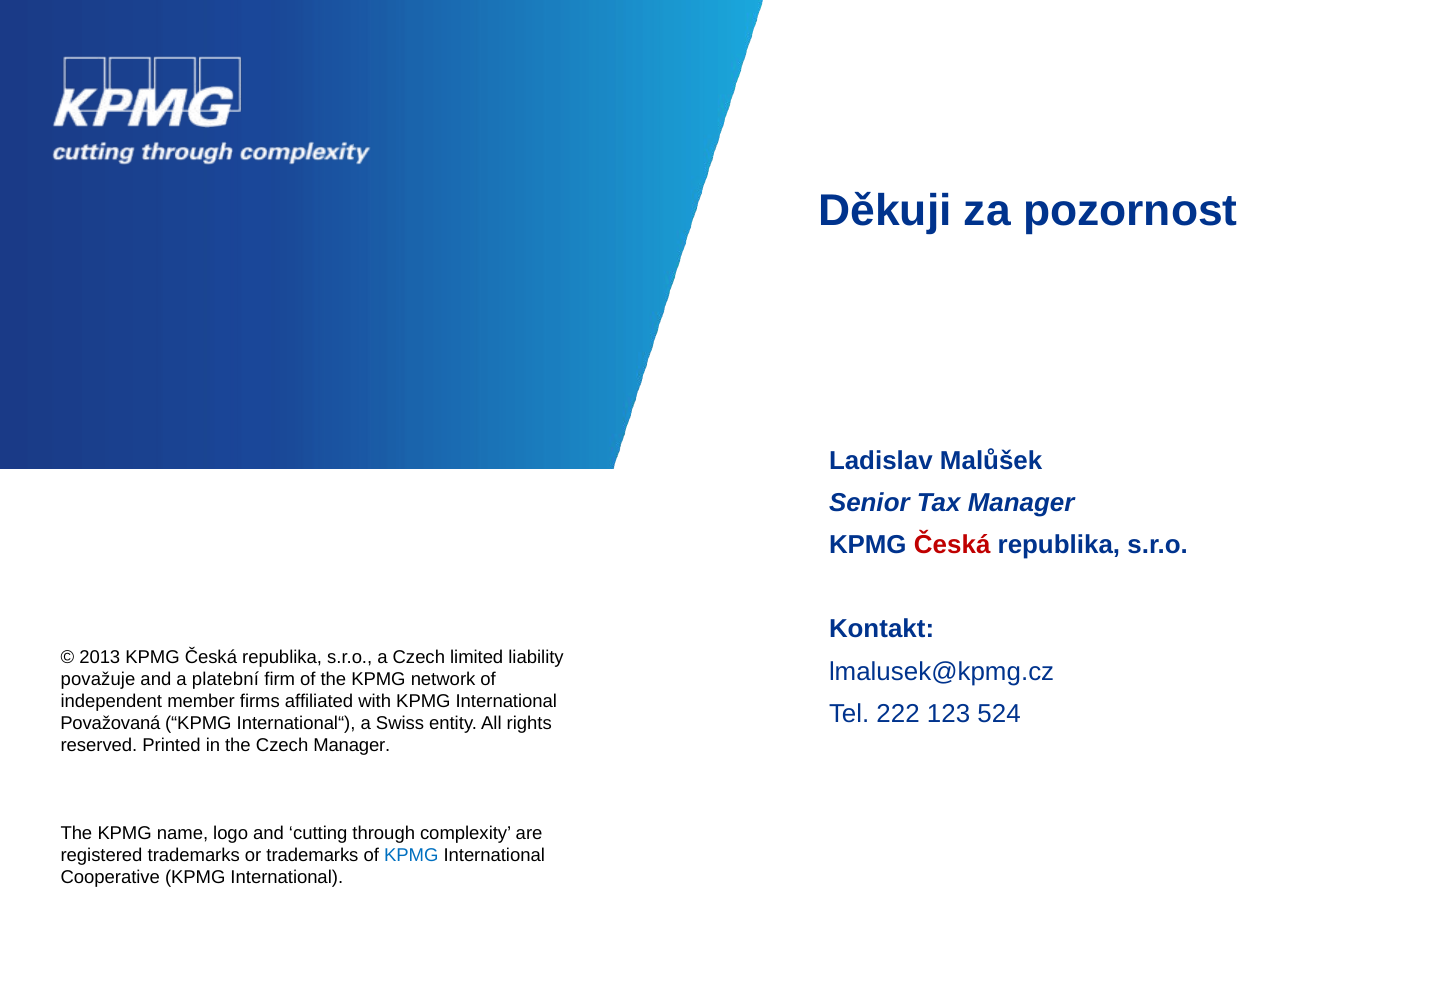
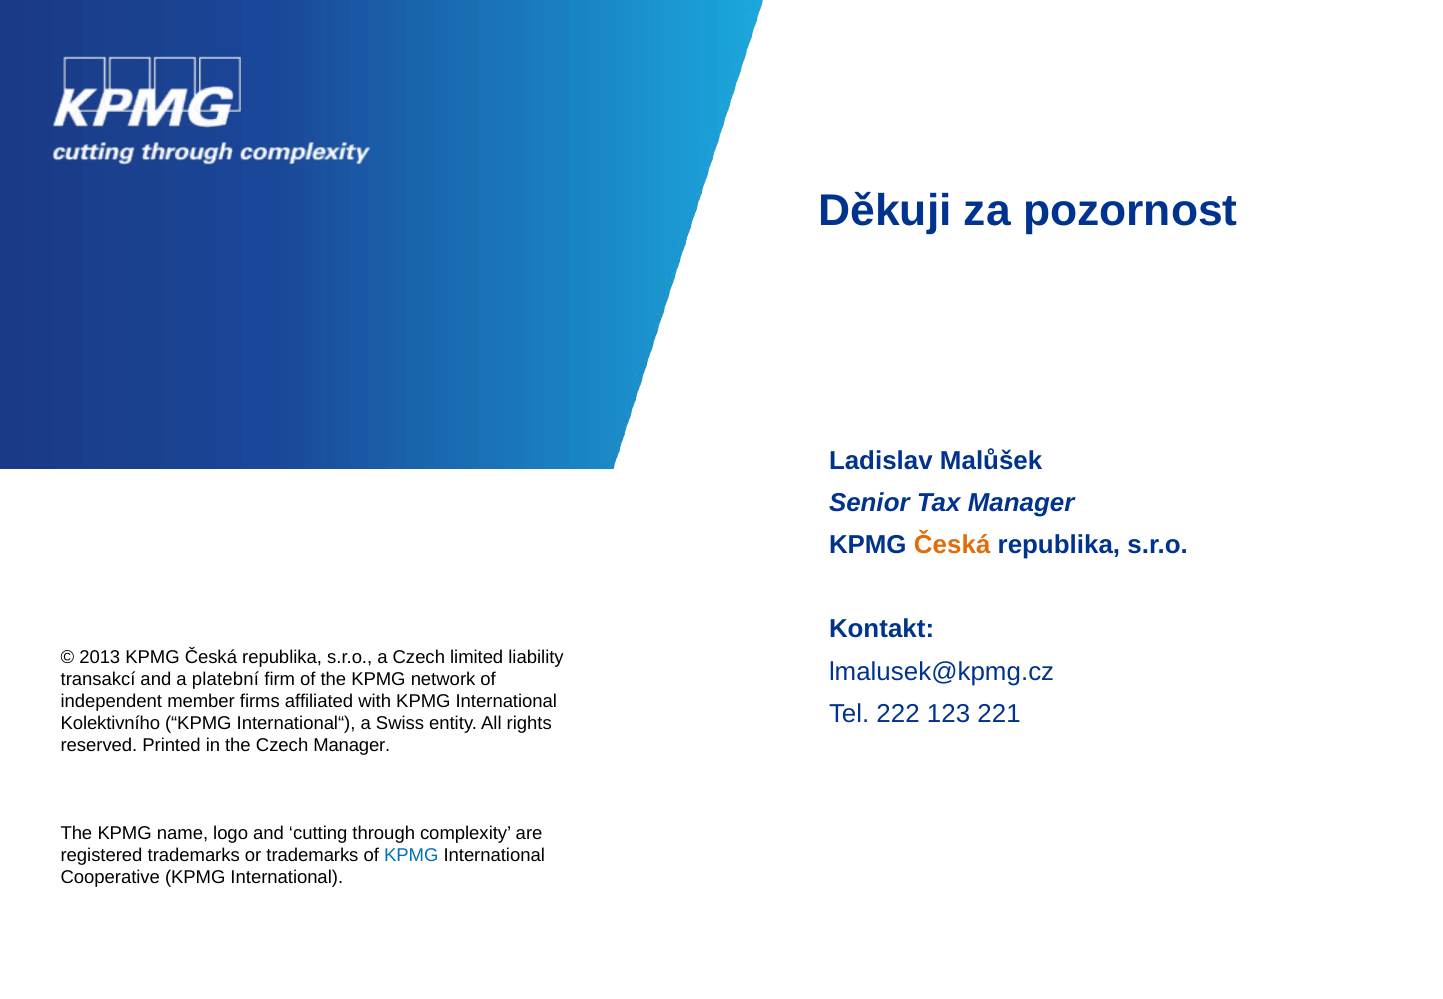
Česká at (952, 545) colour: red -> orange
považuje: považuje -> transakcí
524: 524 -> 221
Považovaná: Považovaná -> Kolektivního
